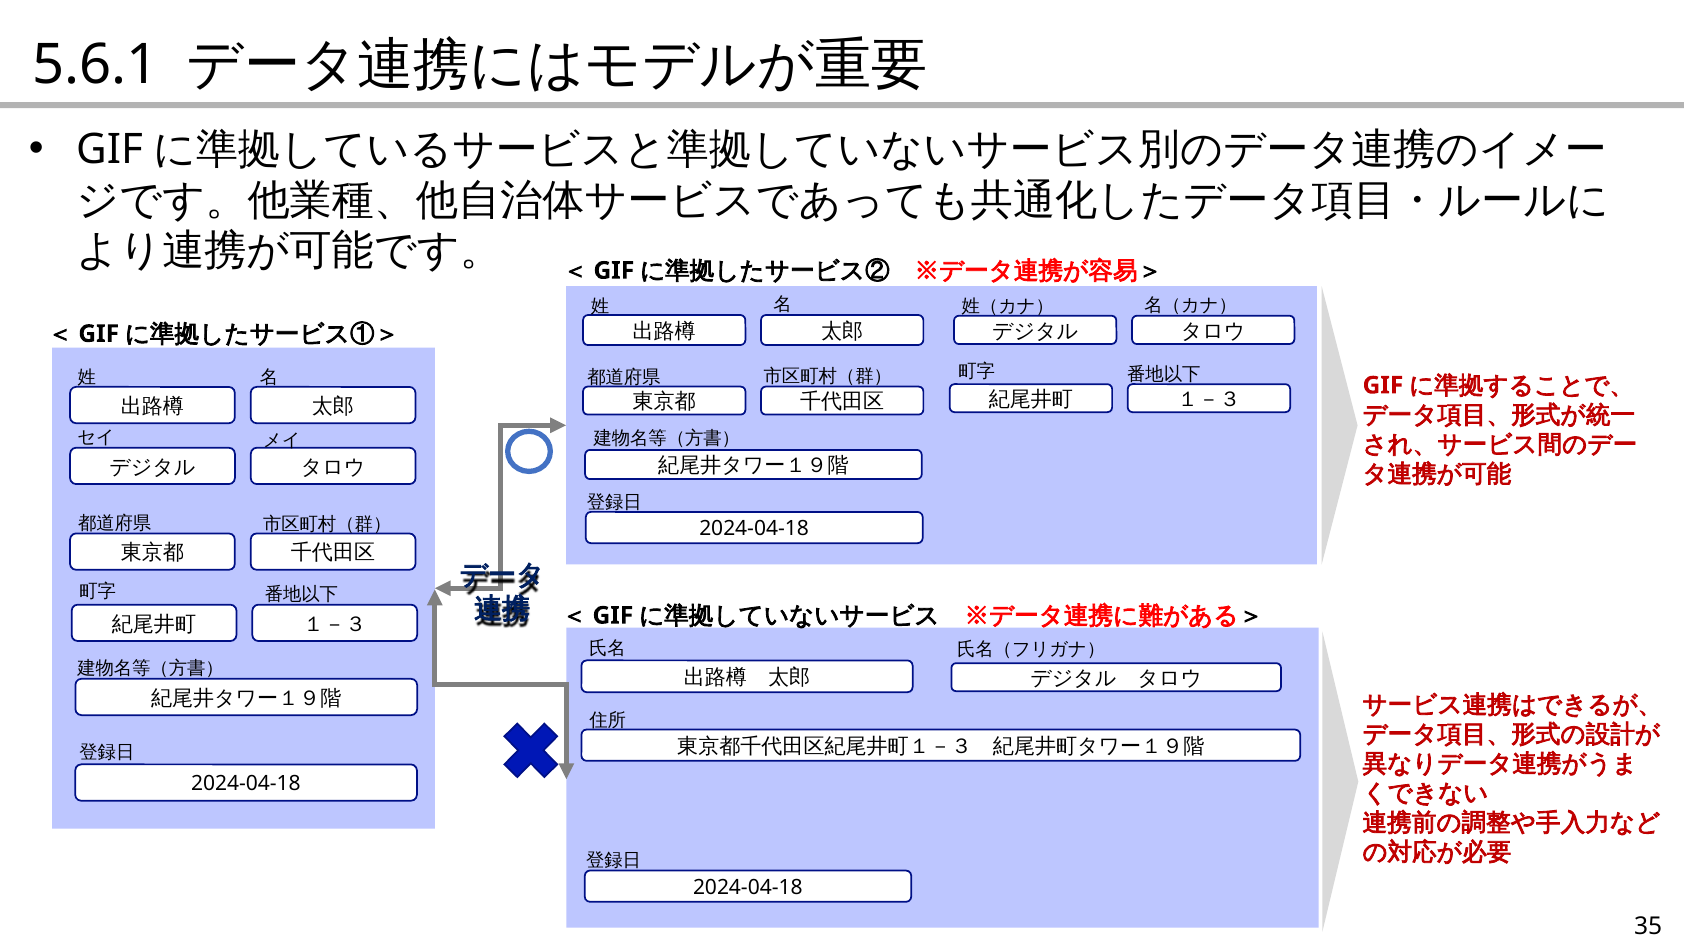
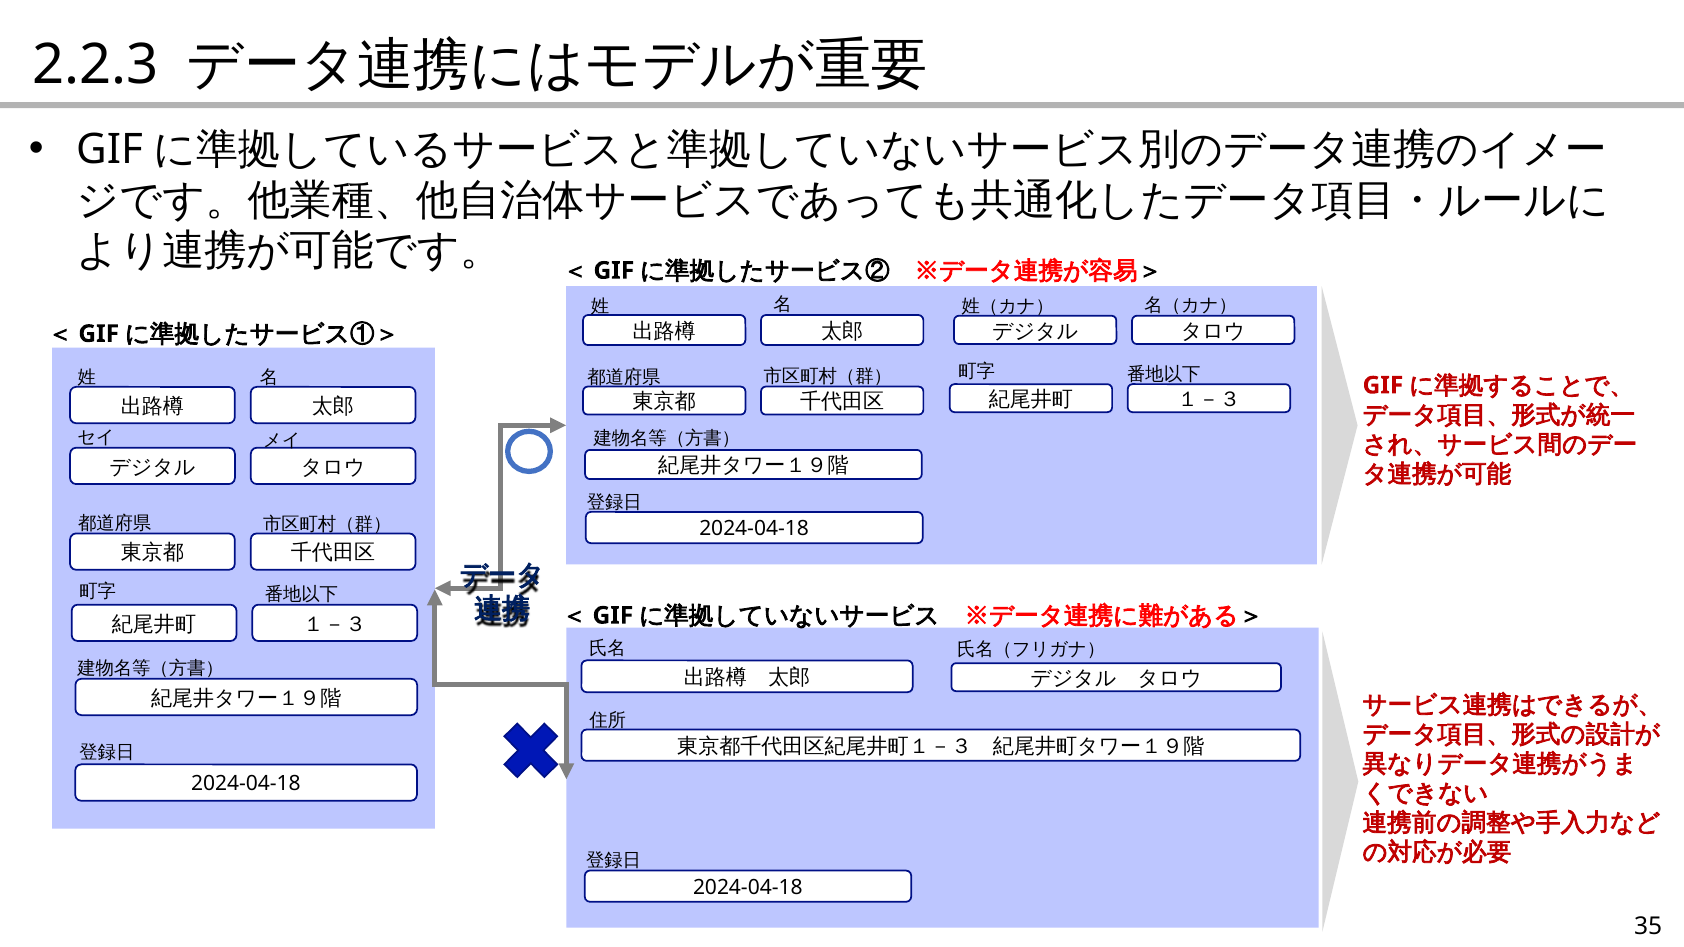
5.6.1: 5.6.1 -> 2.2.3
